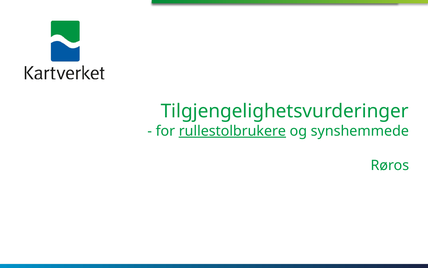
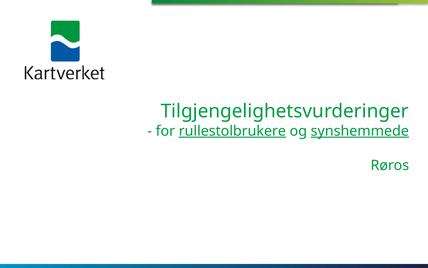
synshemmede underline: none -> present
